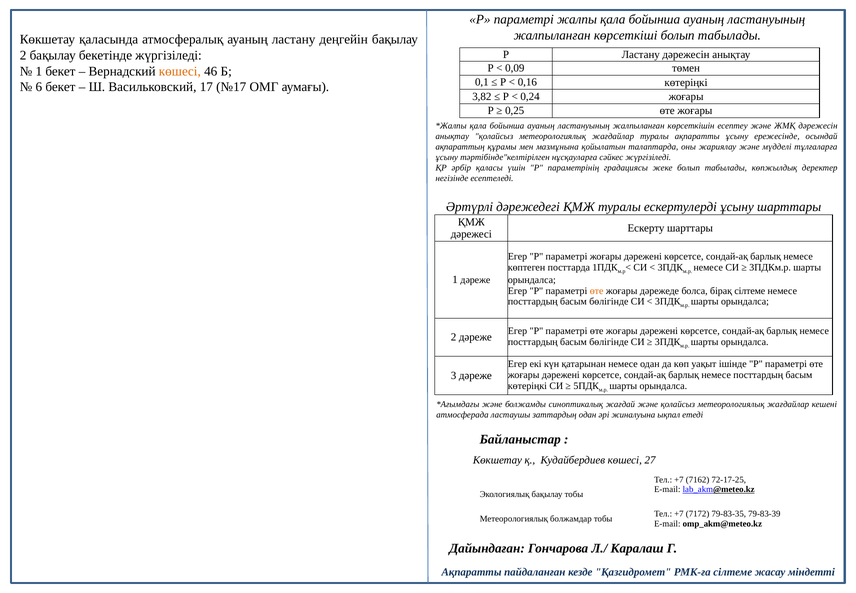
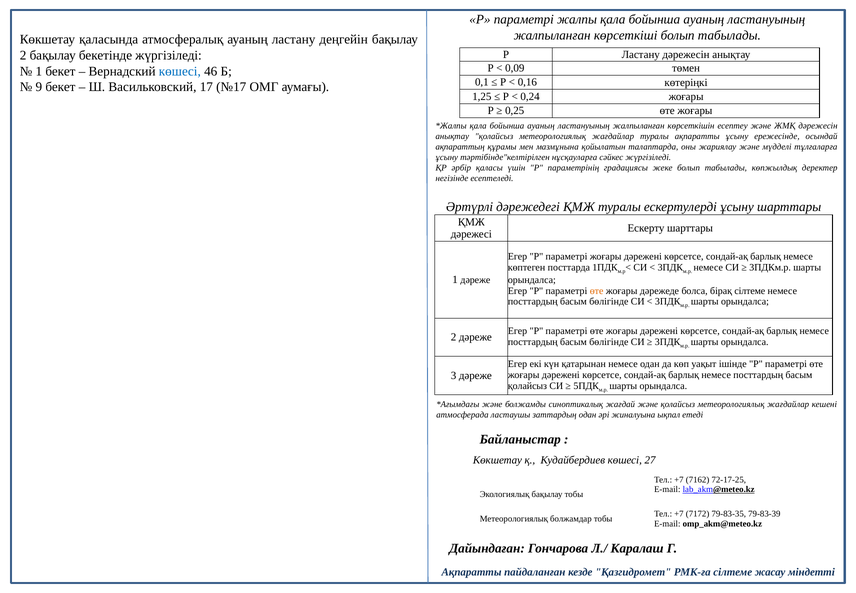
көшесі at (180, 71) colour: orange -> blue
6: 6 -> 9
3,82: 3,82 -> 1,25
көтеріңкі at (527, 386): көтеріңкі -> қолайсыз
